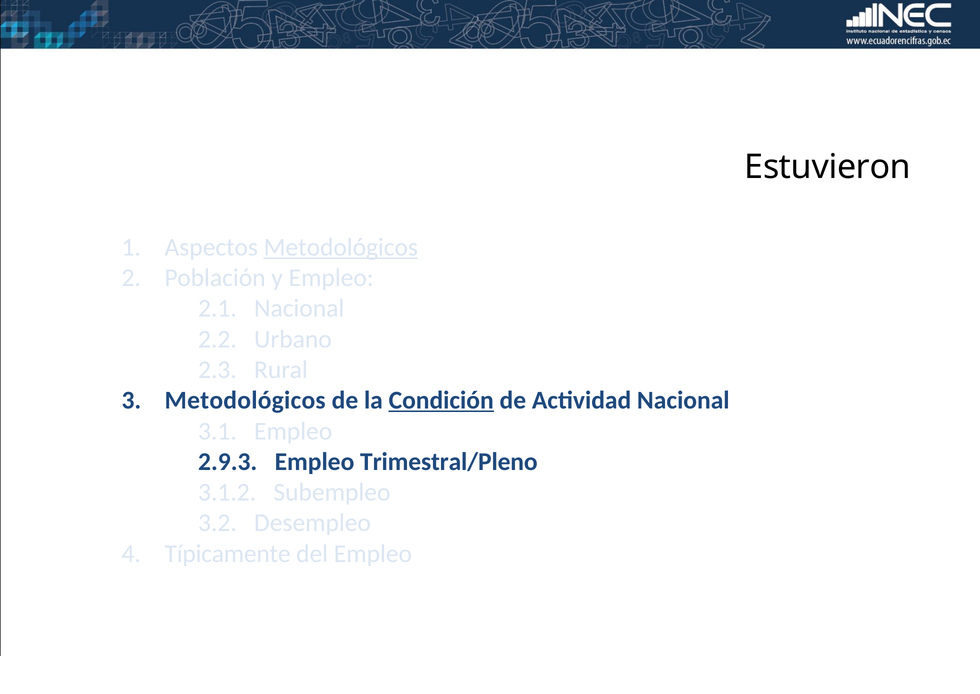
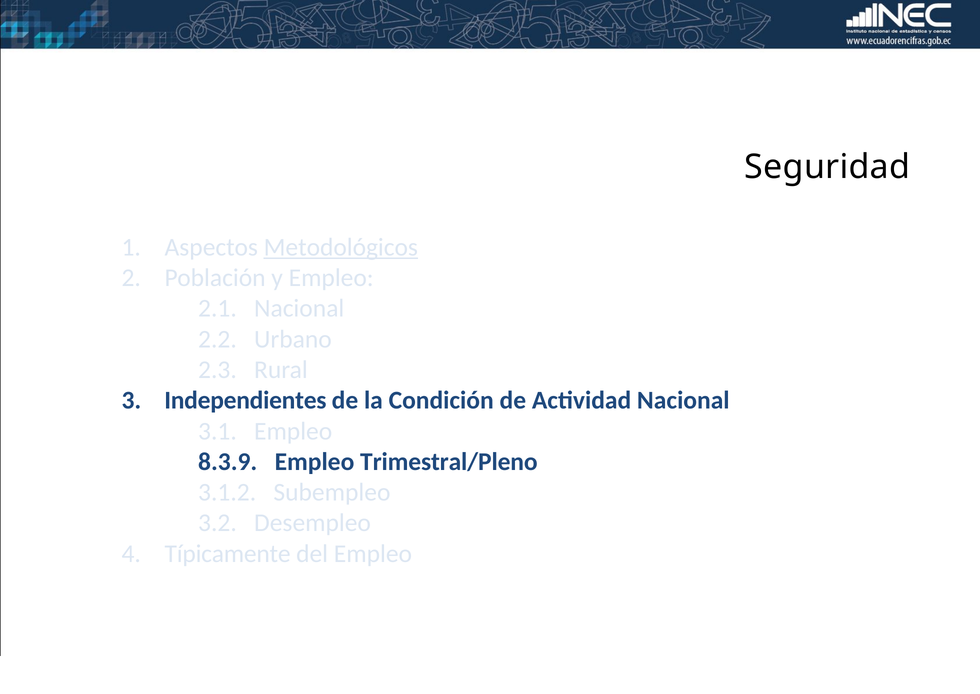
Estuvieron: Estuvieron -> Seguridad
Metodológicos at (245, 400): Metodológicos -> Independientes
Condición underline: present -> none
2.9.3: 2.9.3 -> 8.3.9
